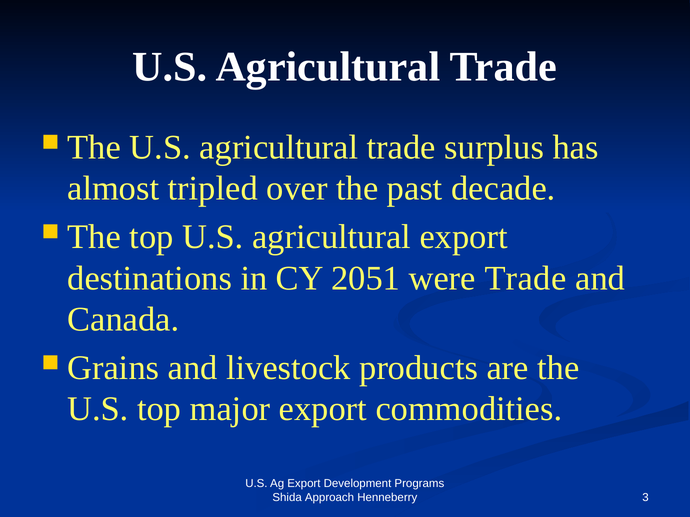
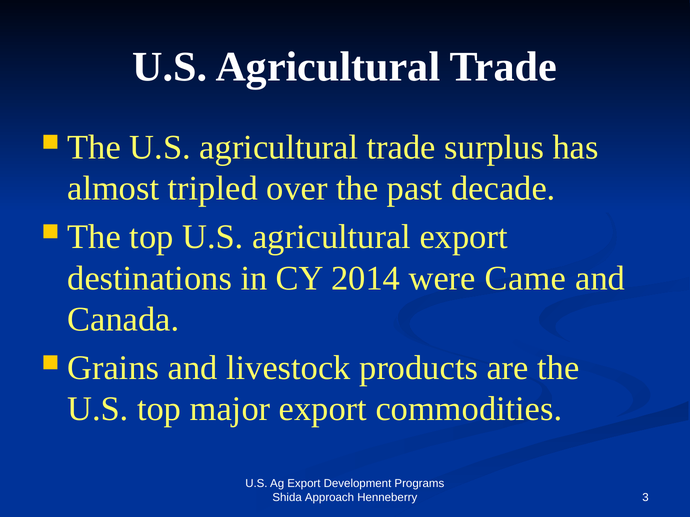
2051: 2051 -> 2014
were Trade: Trade -> Came
